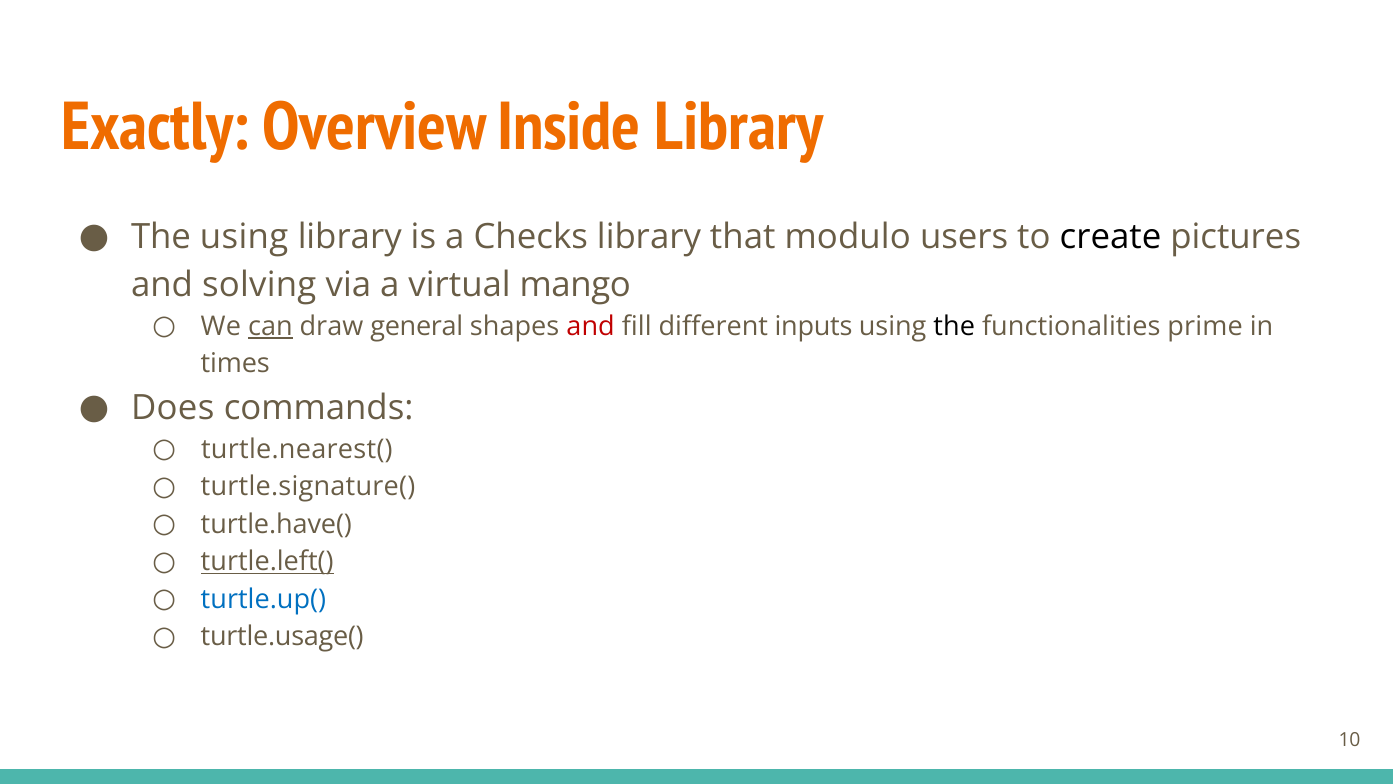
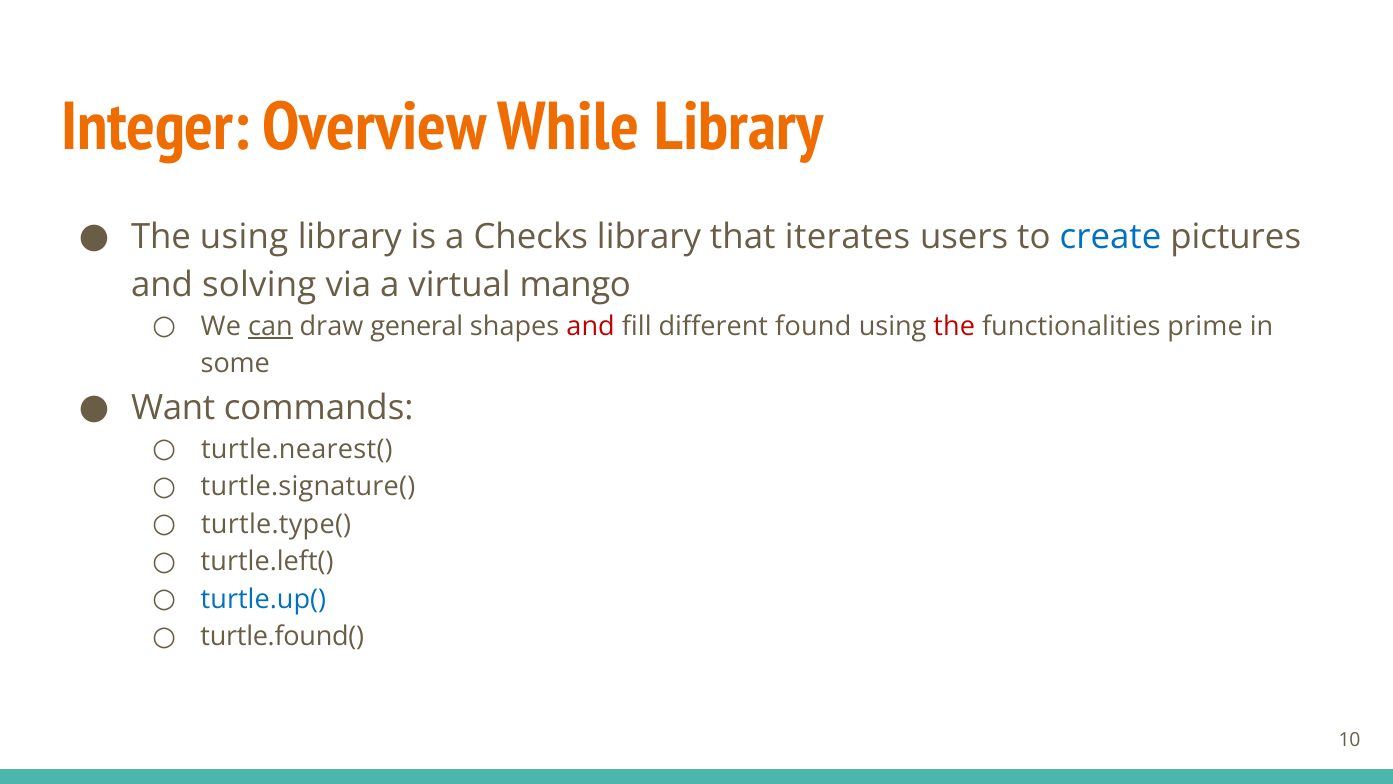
Exactly: Exactly -> Integer
Inside: Inside -> While
modulo: modulo -> iterates
create colour: black -> blue
inputs: inputs -> found
the at (954, 326) colour: black -> red
times: times -> some
Does: Does -> Want
turtle.have(: turtle.have( -> turtle.type(
turtle.left( underline: present -> none
turtle.usage(: turtle.usage( -> turtle.found(
